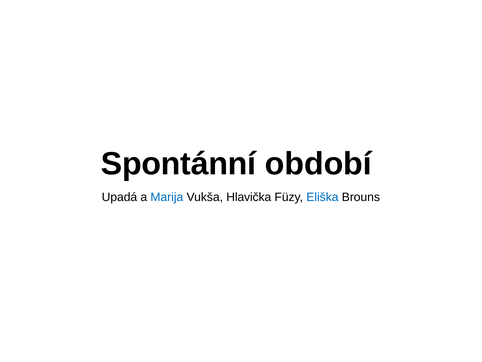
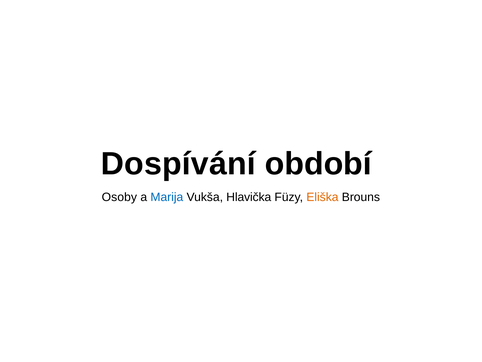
Spontánní: Spontánní -> Dospívání
Upadá: Upadá -> Osoby
Eliška colour: blue -> orange
